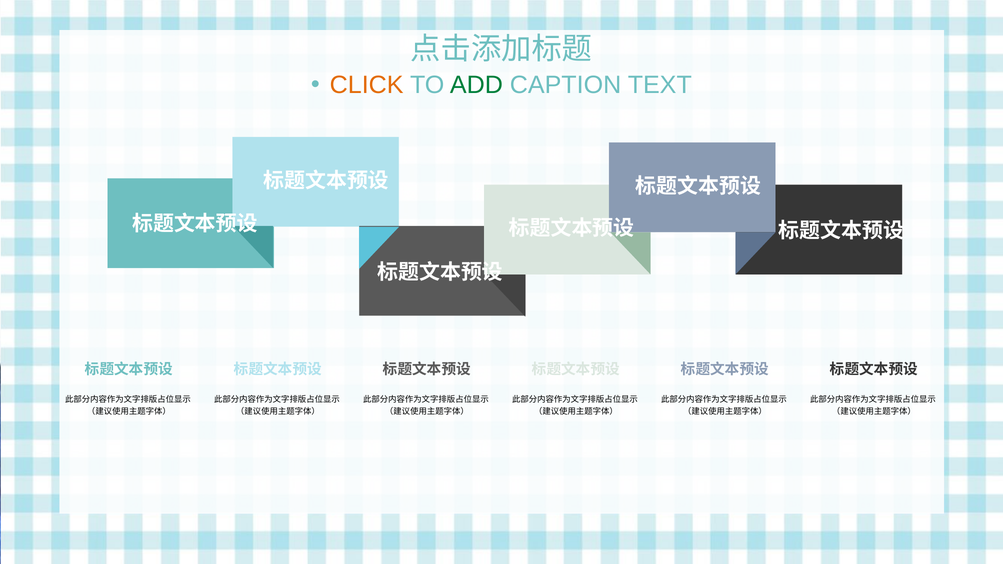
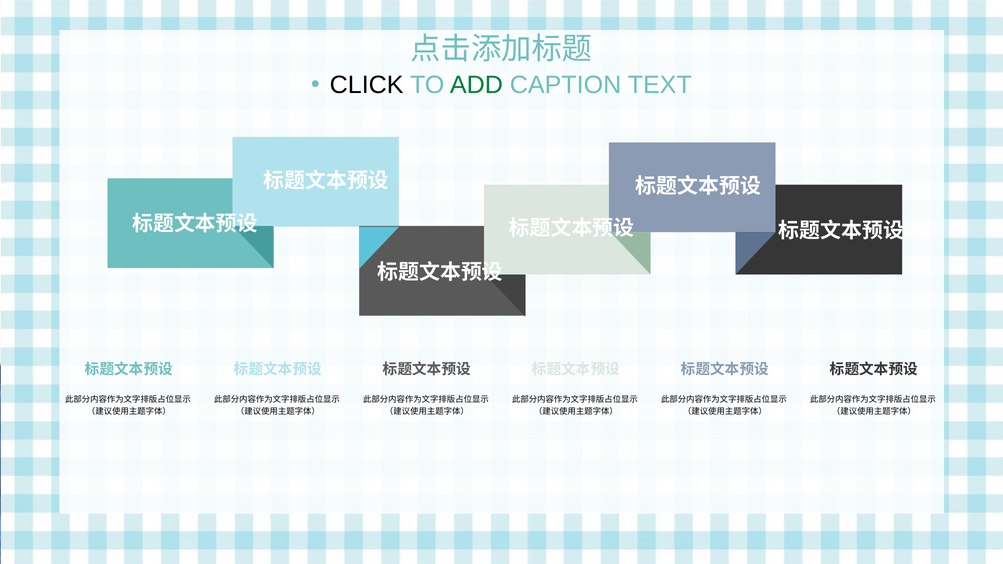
CLICK colour: orange -> black
